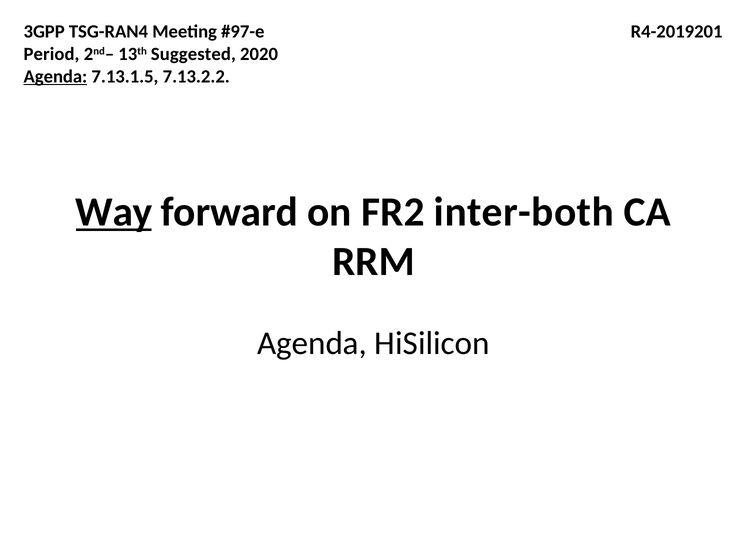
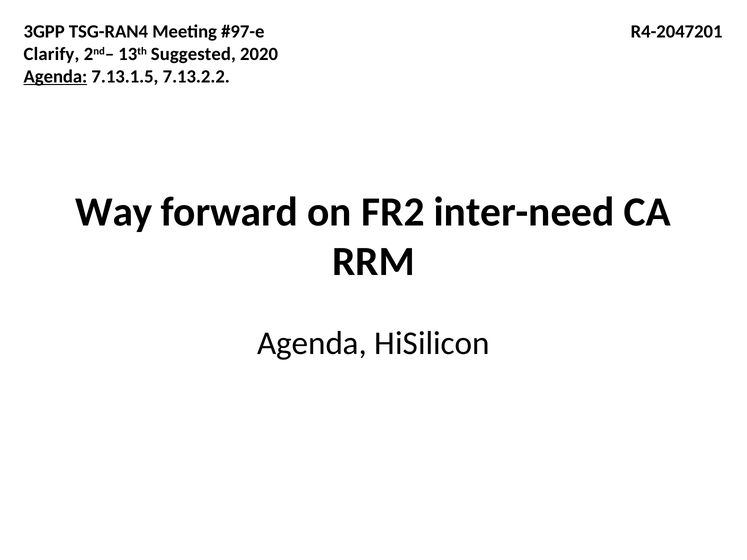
R4-2019201: R4-2019201 -> R4-2047201
Period: Period -> Clarify
Way underline: present -> none
inter-both: inter-both -> inter-need
